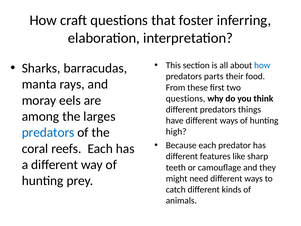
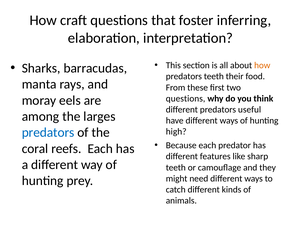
how at (262, 65) colour: blue -> orange
predators parts: parts -> teeth
things: things -> useful
